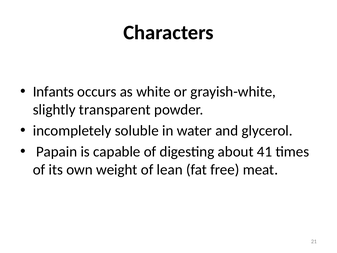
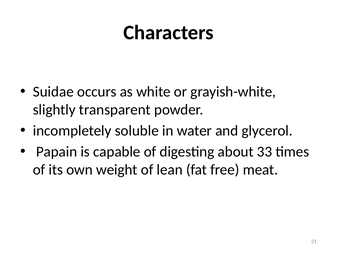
Infants: Infants -> Suidae
41: 41 -> 33
